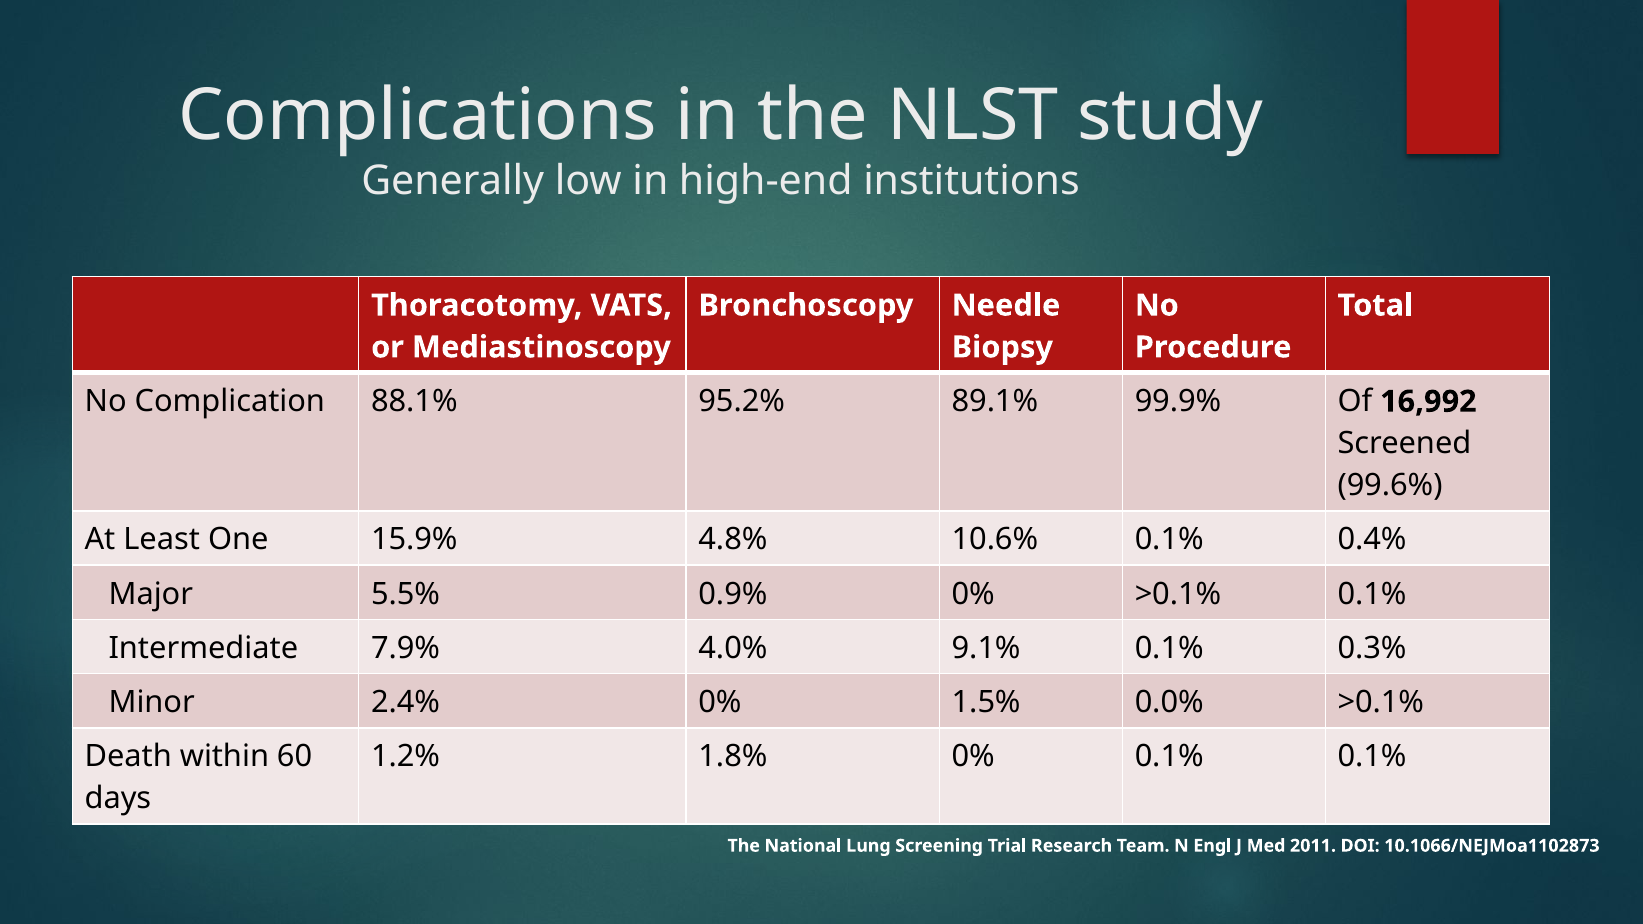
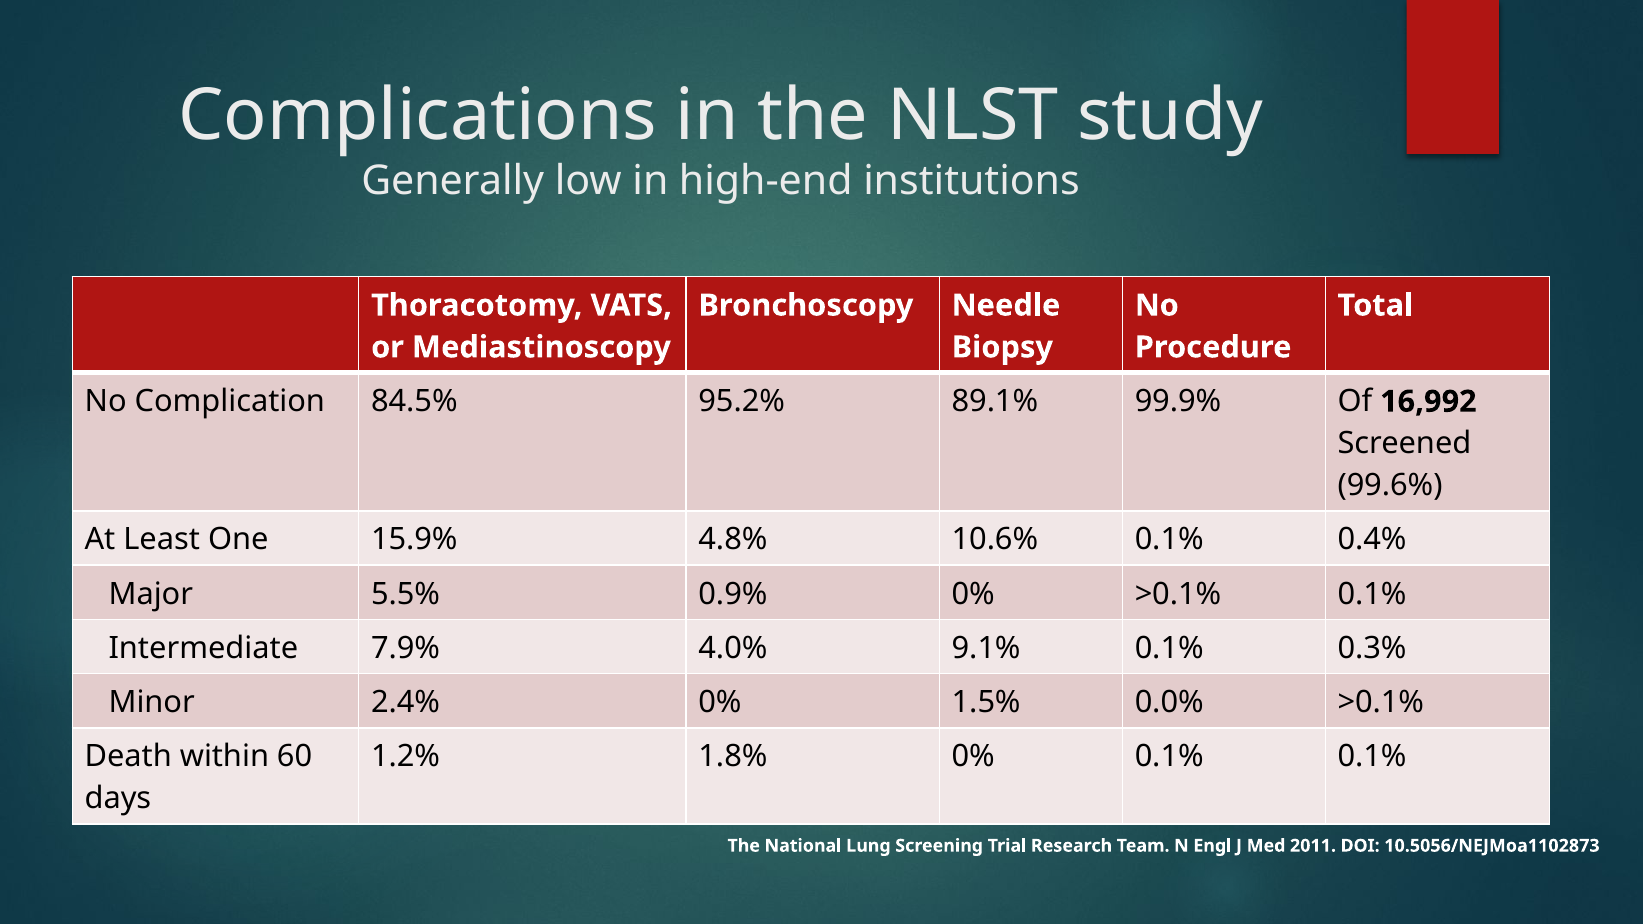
88.1%: 88.1% -> 84.5%
10.1066/NEJMoa1102873: 10.1066/NEJMoa1102873 -> 10.5056/NEJMoa1102873
